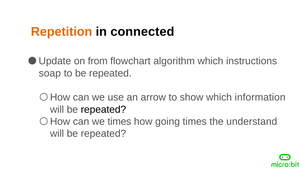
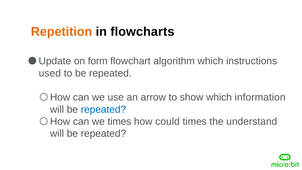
connected: connected -> flowcharts
from: from -> form
soap: soap -> used
repeated at (103, 109) colour: black -> blue
going: going -> could
